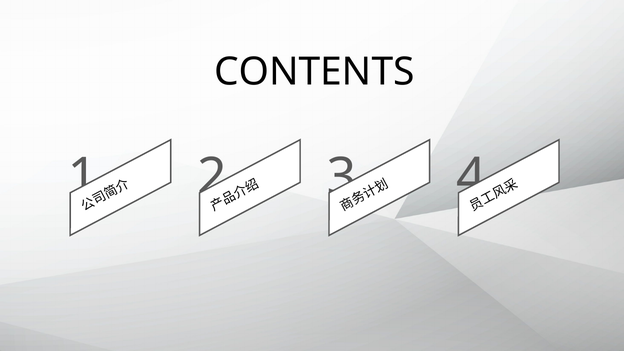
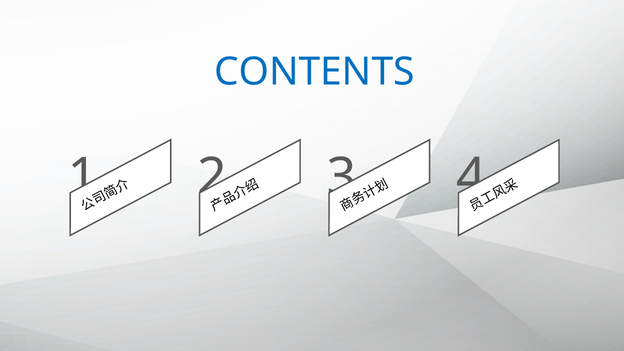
CONTENTS colour: black -> blue
